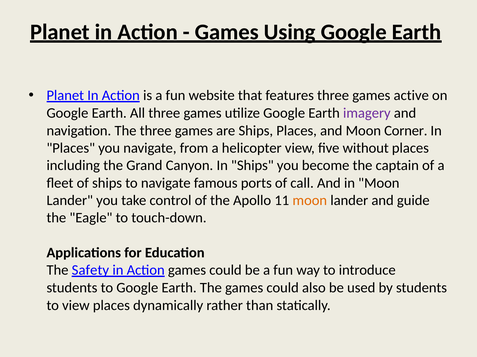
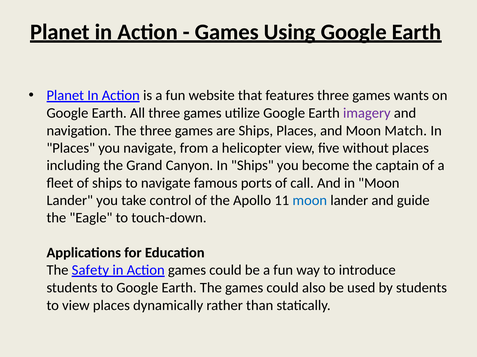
active: active -> wants
Corner: Corner -> Match
moon at (310, 201) colour: orange -> blue
